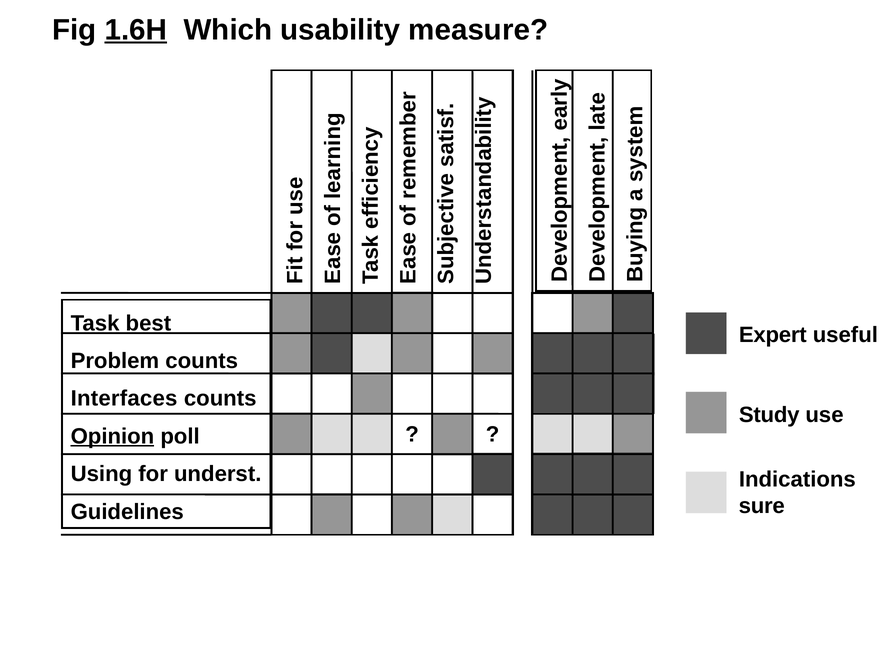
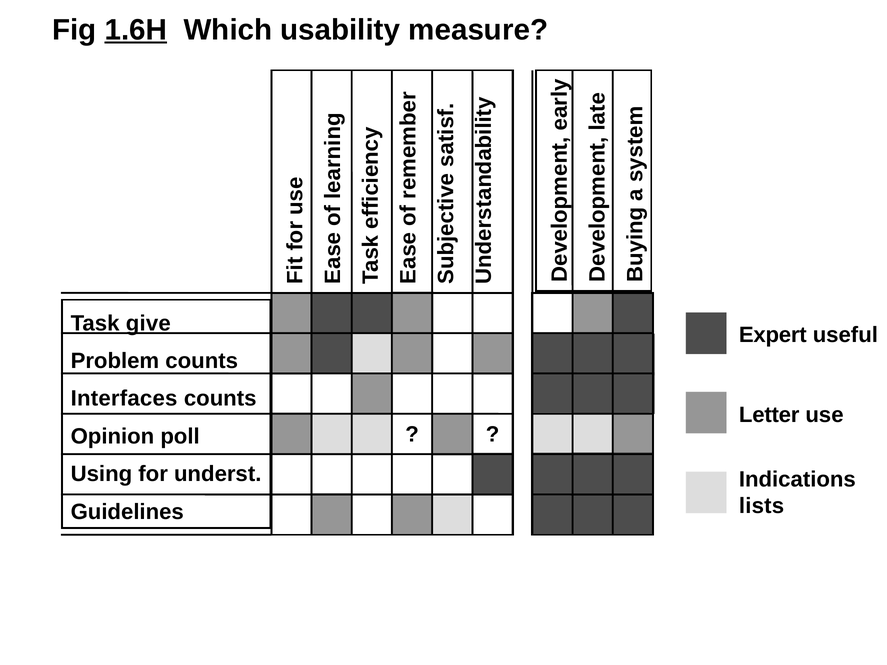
best: best -> give
Study: Study -> Letter
Opinion underline: present -> none
sure: sure -> lists
